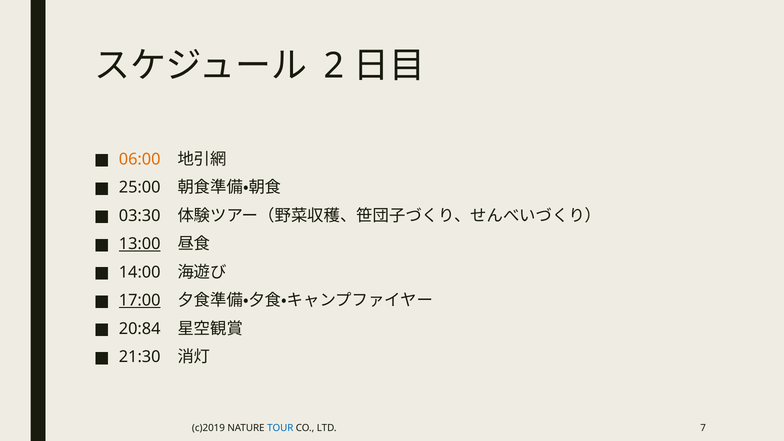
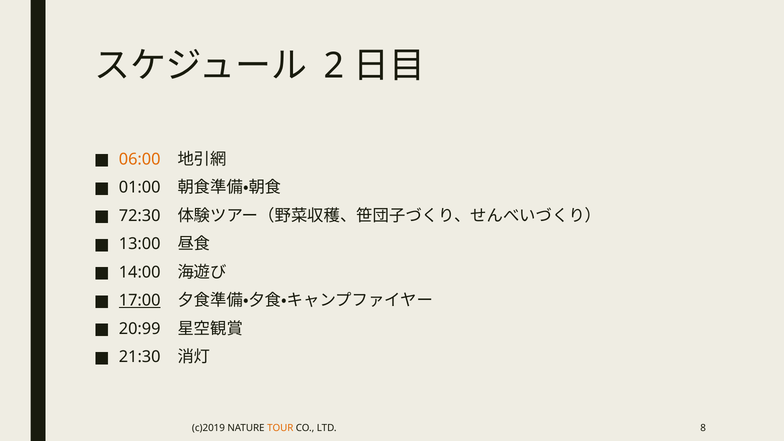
25:00: 25:00 -> 01:00
03:30: 03:30 -> 72:30
13:00 underline: present -> none
20:84: 20:84 -> 20:99
TOUR colour: blue -> orange
7: 7 -> 8
